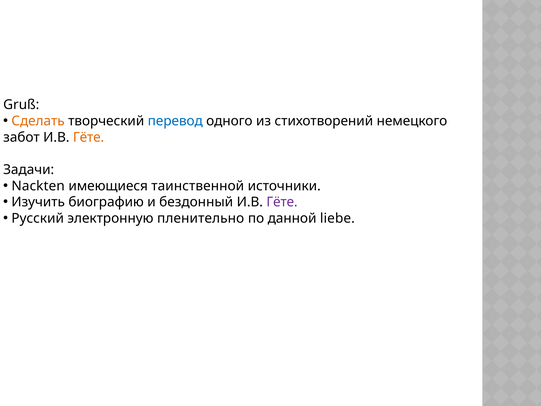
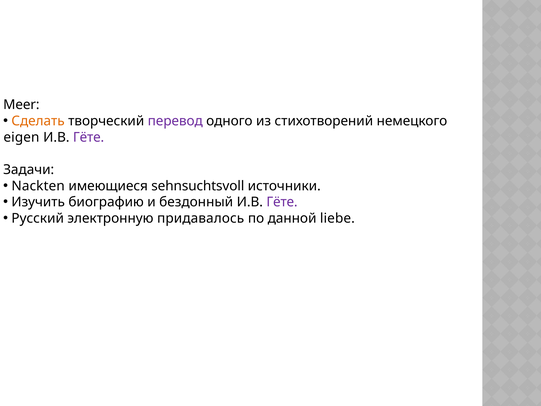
Gruß: Gruß -> Meer
перевод colour: blue -> purple
забот: забот -> eigen
Гёте at (89, 137) colour: orange -> purple
таинственной: таинственной -> sehnsuchtsvoll
пленительно: пленительно -> придавалось
